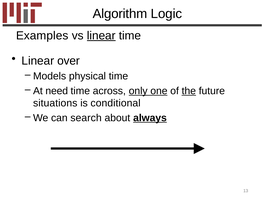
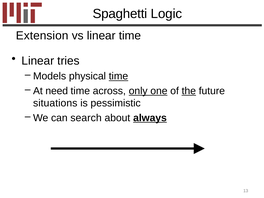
Algorithm: Algorithm -> Spaghetti
Examples: Examples -> Extension
linear at (101, 36) underline: present -> none
over: over -> tries
time at (118, 76) underline: none -> present
conditional: conditional -> pessimistic
